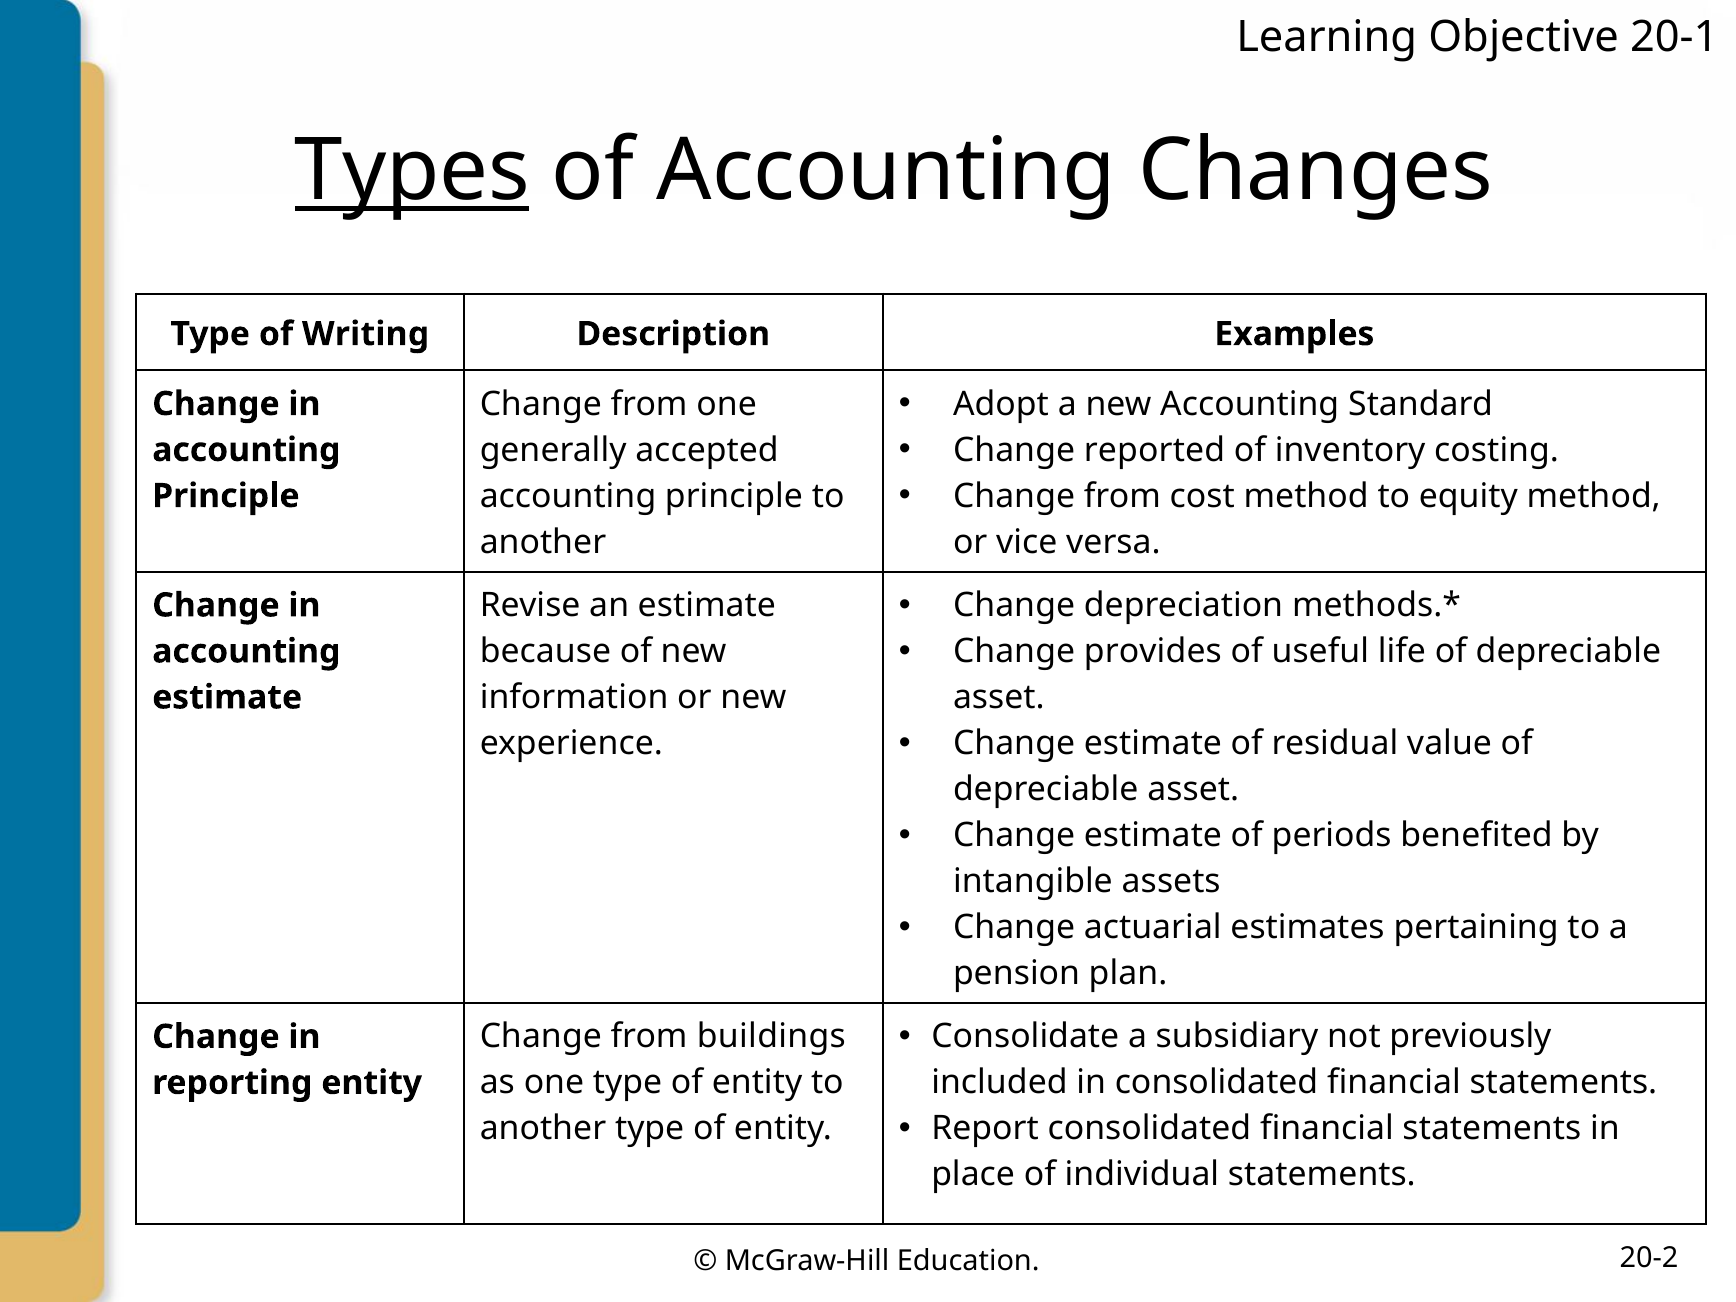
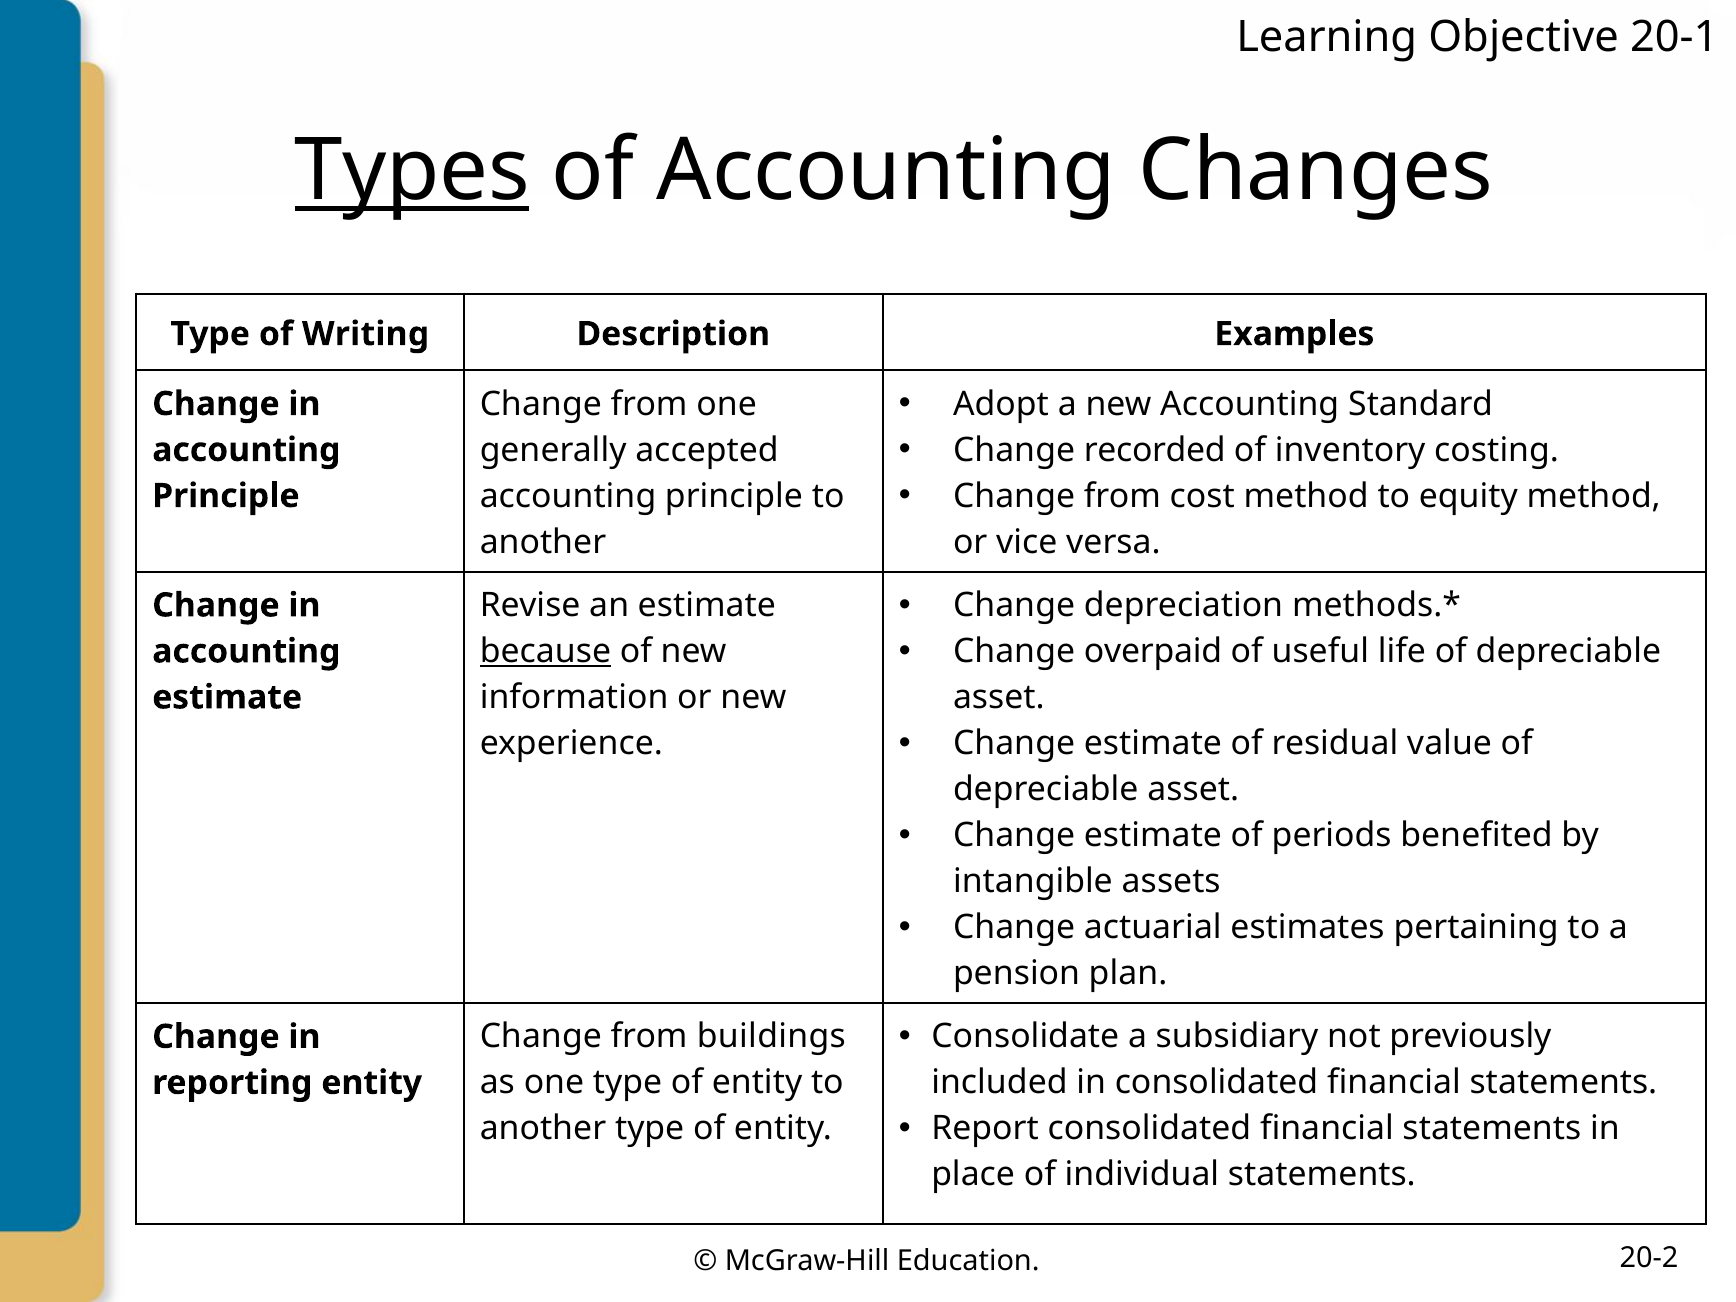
reported: reported -> recorded
provides: provides -> overpaid
because underline: none -> present
